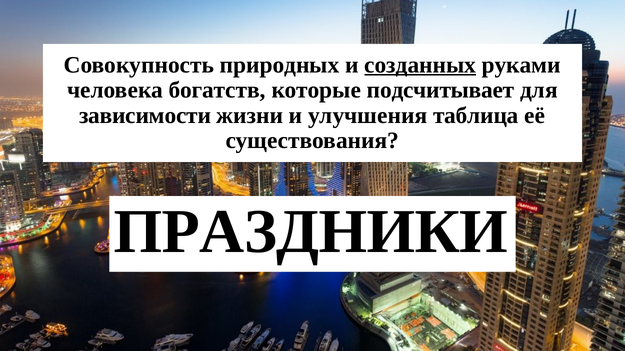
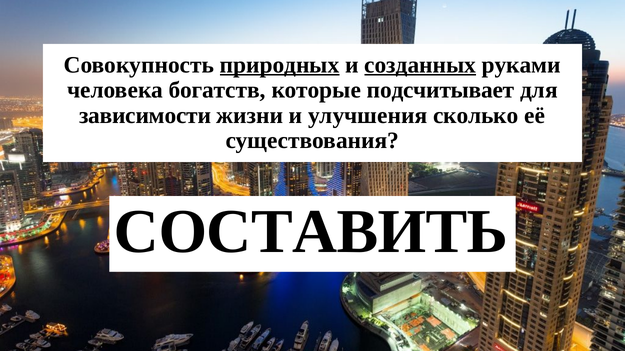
природных underline: none -> present
таблица: таблица -> сколько
ПРАЗДНИКИ: ПРАЗДНИКИ -> СОСТАВИТЬ
